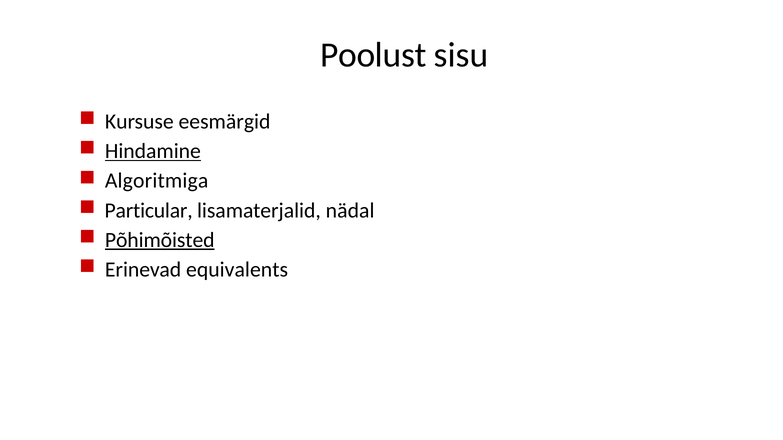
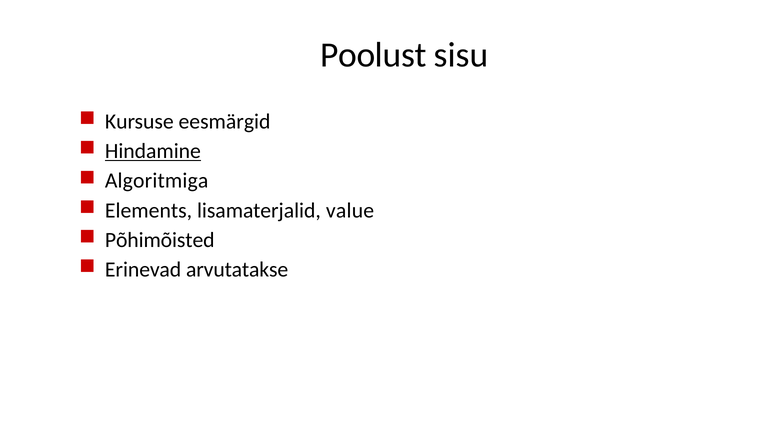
Particular: Particular -> Elements
nädal: nädal -> value
Põhimõisted underline: present -> none
equivalents: equivalents -> arvutatakse
